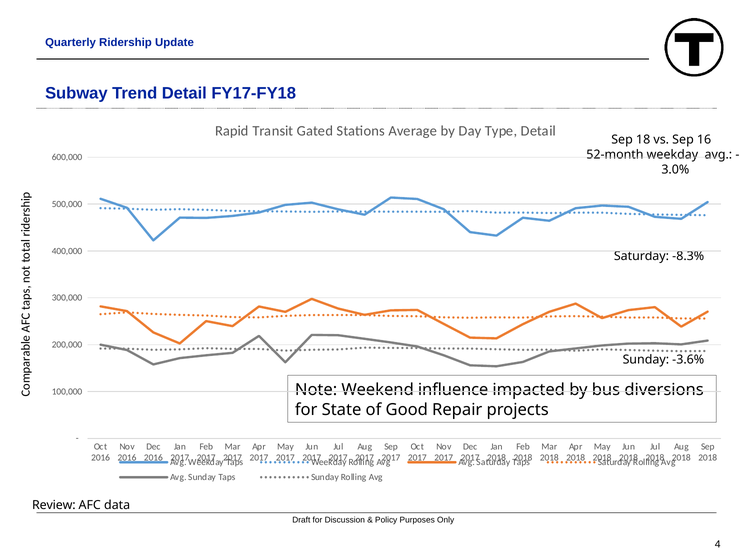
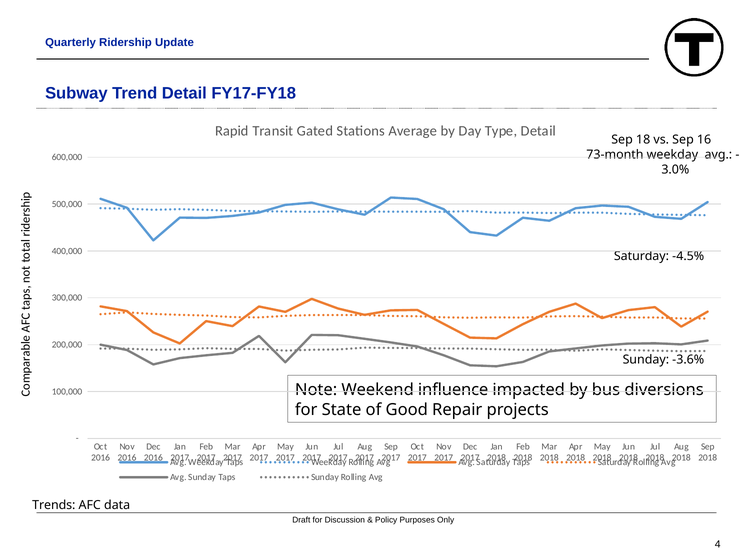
52-month: 52-month -> 73-month
-8.3%: -8.3% -> -4.5%
Review: Review -> Trends
